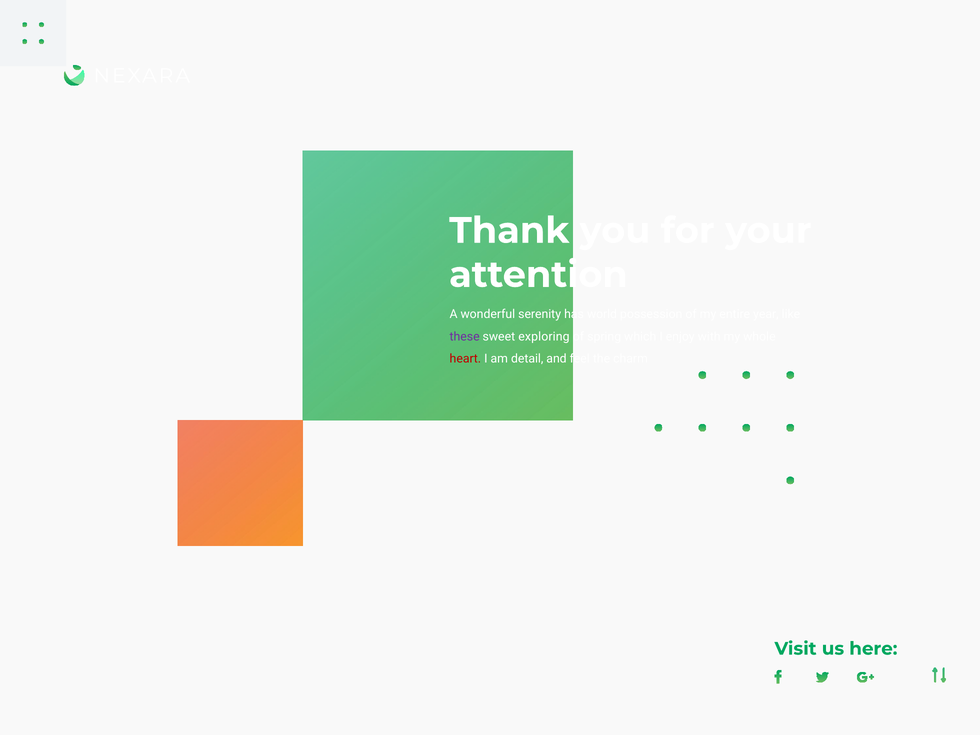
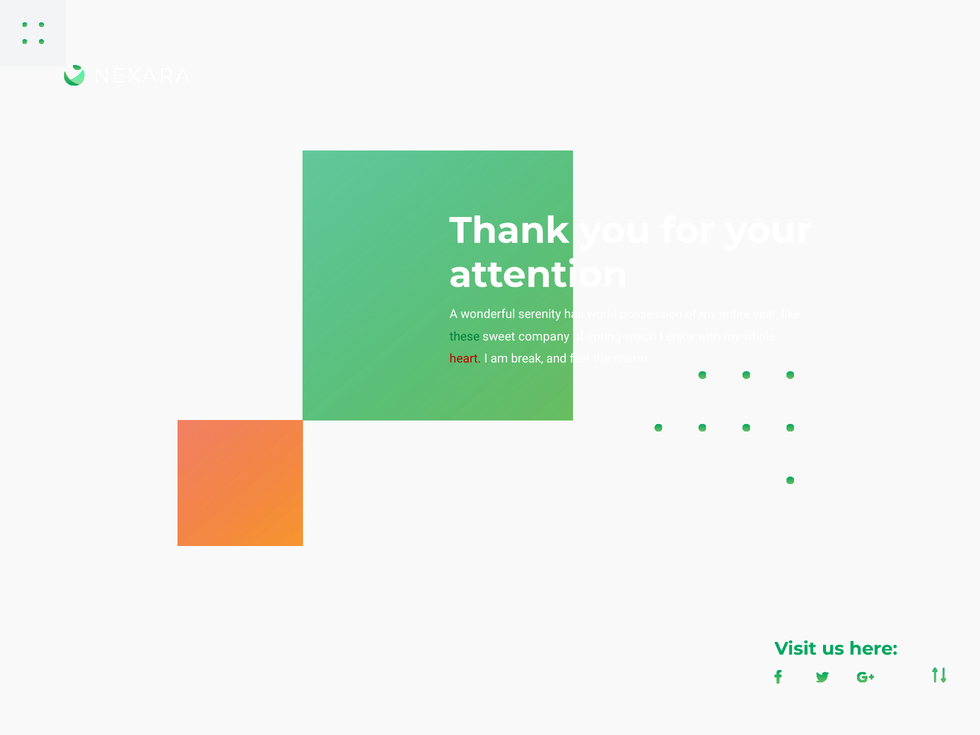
these colour: purple -> green
exploring: exploring -> company
detail: detail -> break
